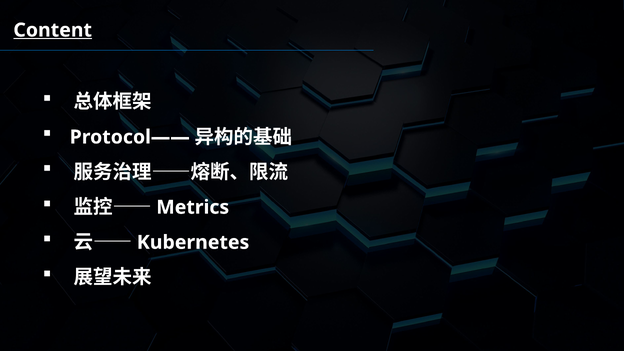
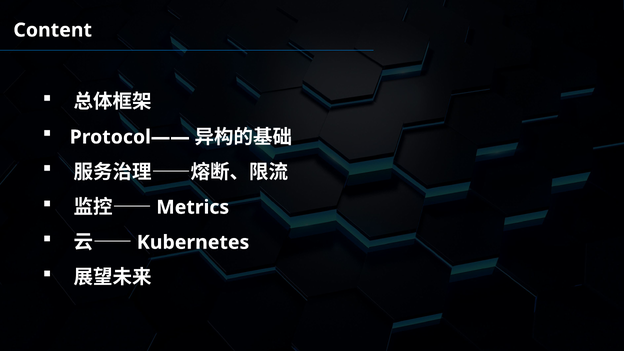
Content underline: present -> none
